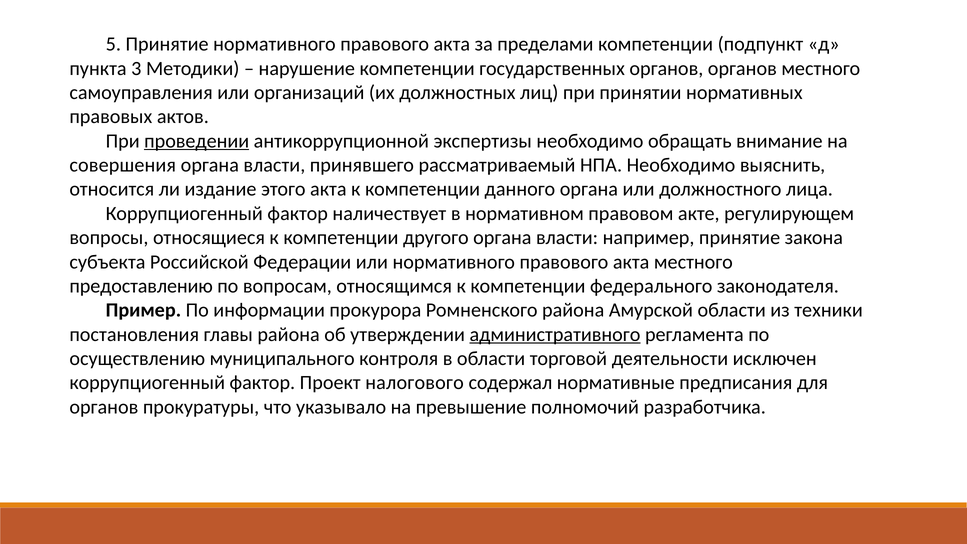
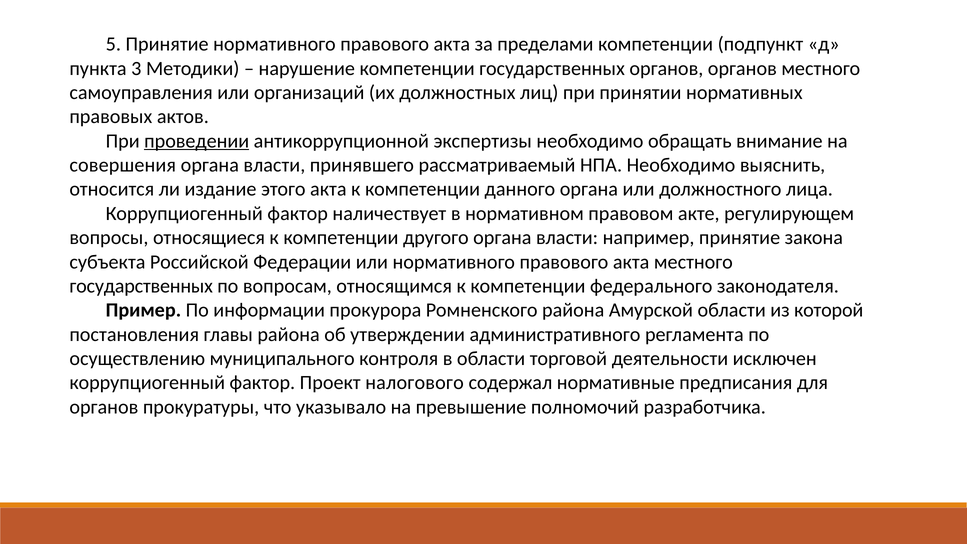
предоставлению at (141, 286): предоставлению -> государственных
техники: техники -> которой
административного underline: present -> none
